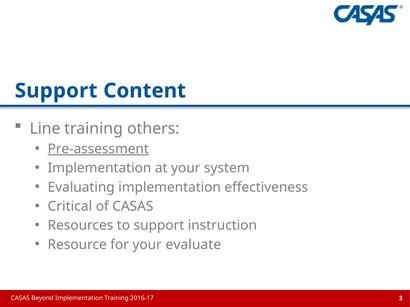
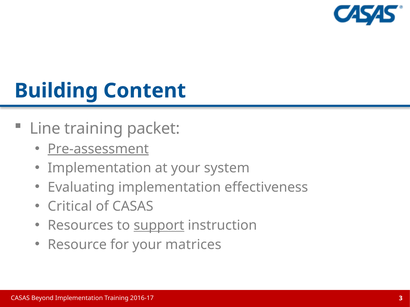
Support at (56, 91): Support -> Building
others: others -> packet
support at (159, 226) underline: none -> present
evaluate: evaluate -> matrices
